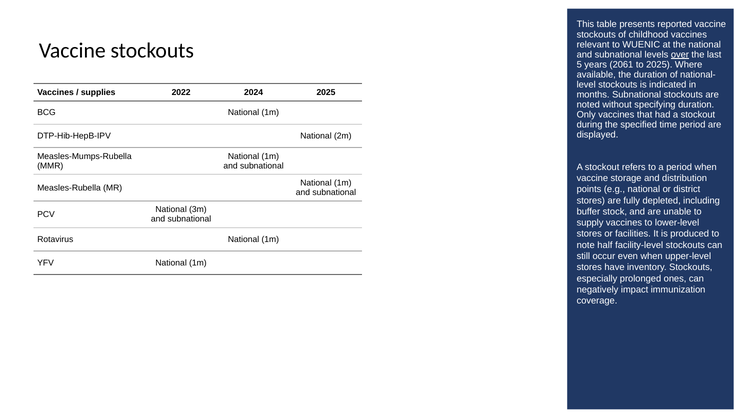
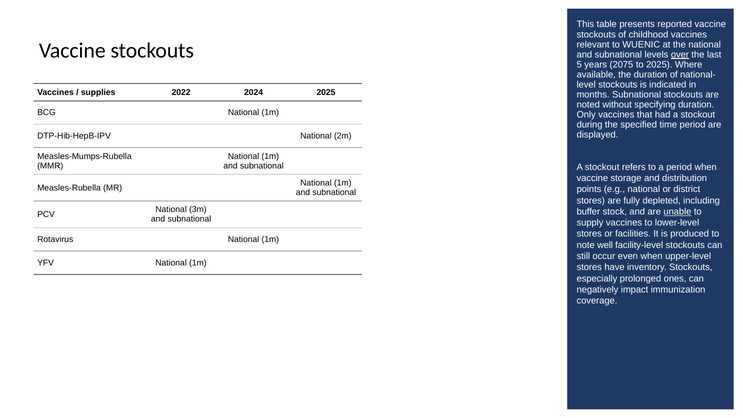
2061: 2061 -> 2075
unable underline: none -> present
half: half -> well
